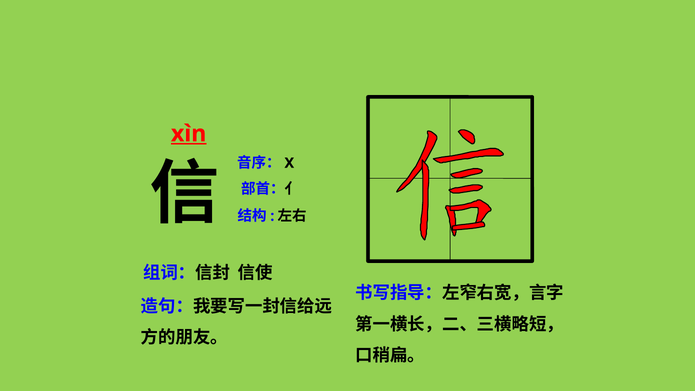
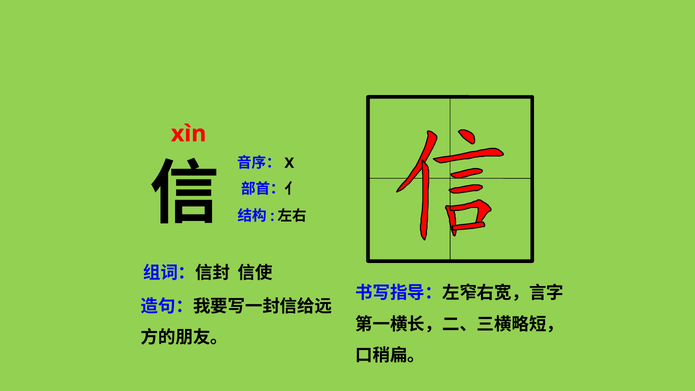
xìn underline: present -> none
